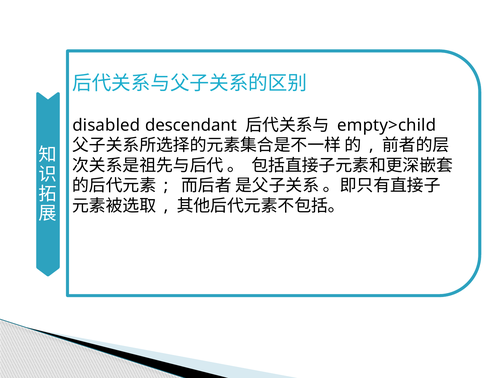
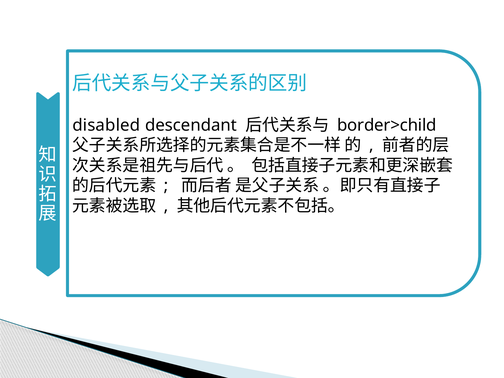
empty>child: empty>child -> border>child
